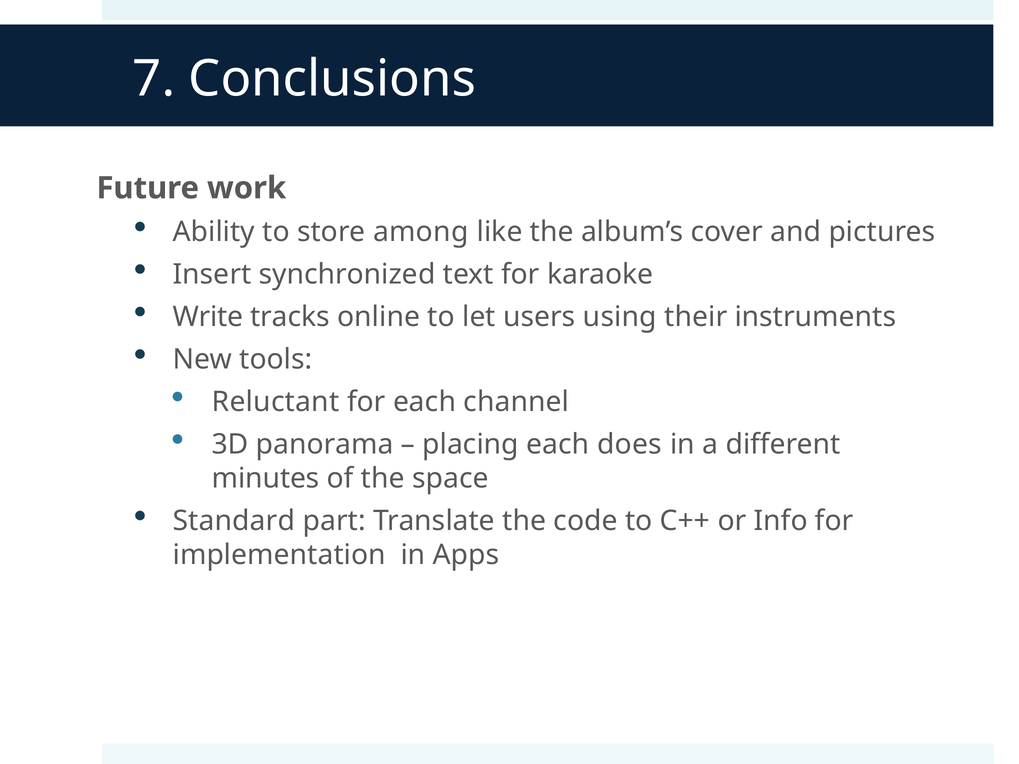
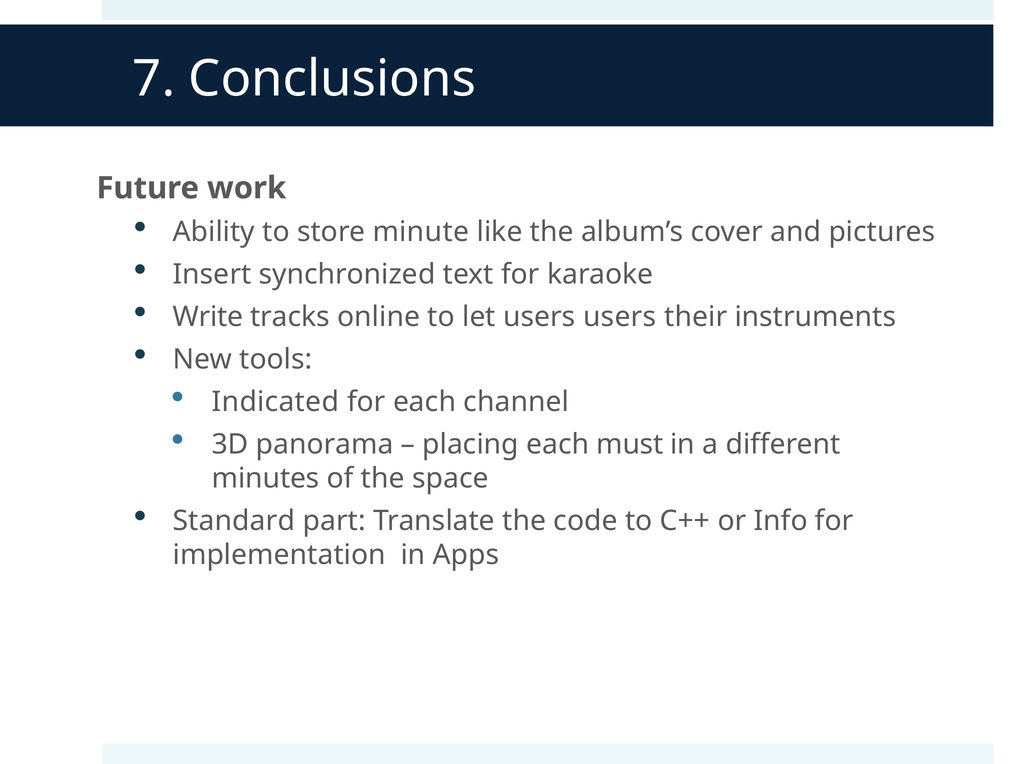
among: among -> minute
users using: using -> users
Reluctant: Reluctant -> Indicated
does: does -> must
